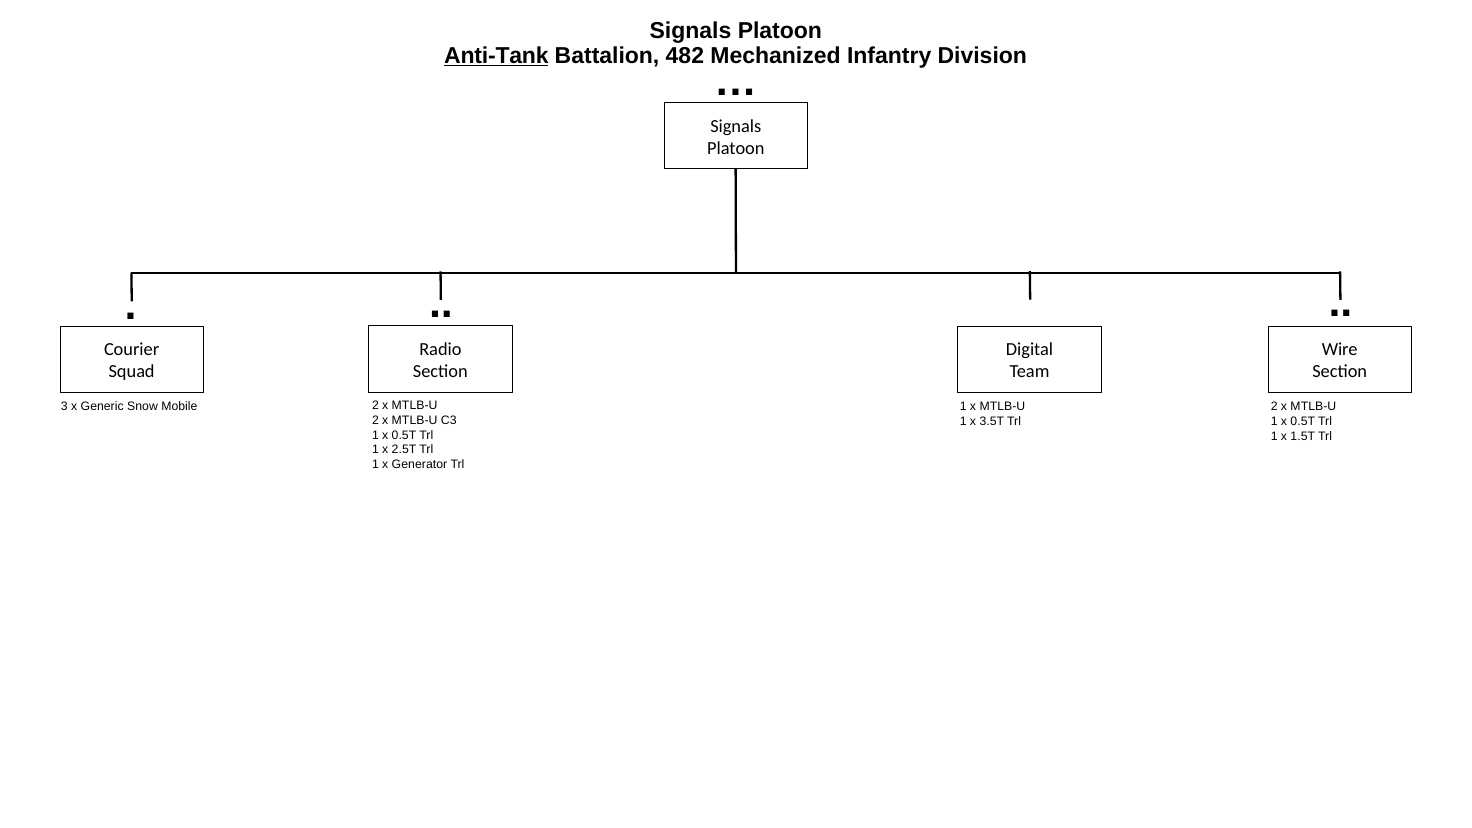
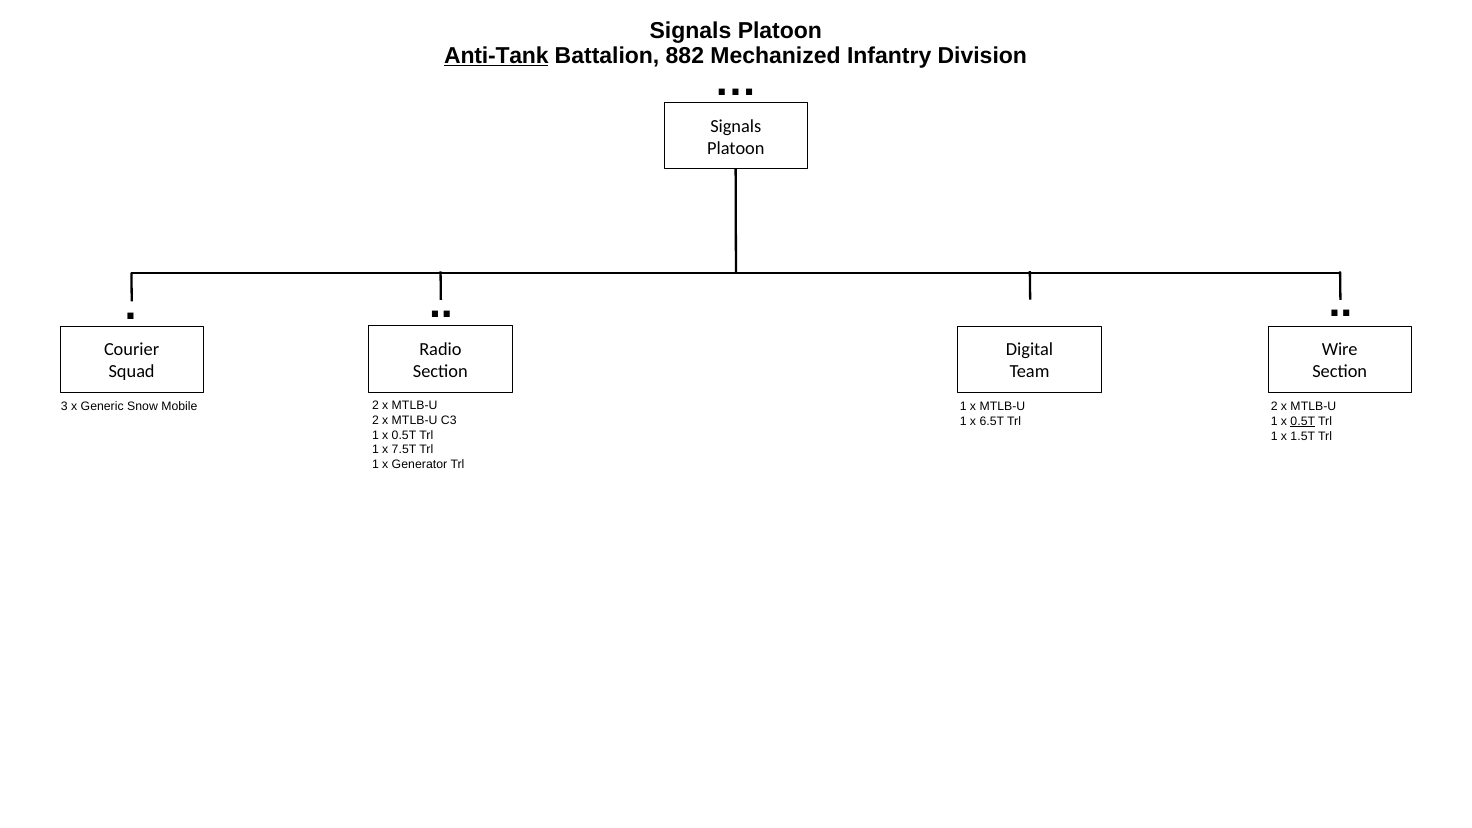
482: 482 -> 882
3.5T: 3.5T -> 6.5T
0.5T at (1303, 422) underline: none -> present
2.5T: 2.5T -> 7.5T
